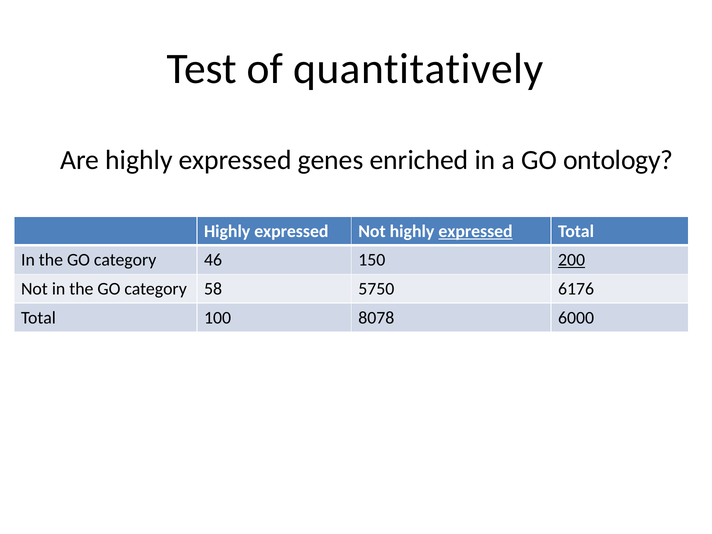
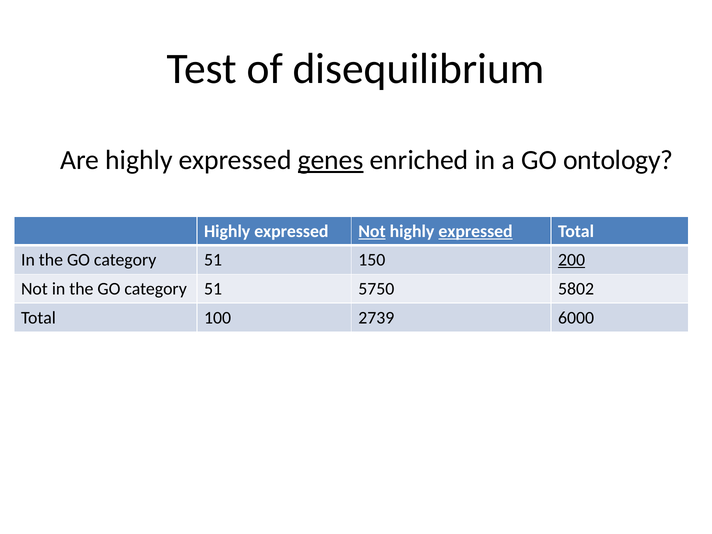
quantitatively: quantitatively -> disequilibrium
genes underline: none -> present
Not at (372, 231) underline: none -> present
46 at (213, 260): 46 -> 51
58 at (213, 289): 58 -> 51
6176: 6176 -> 5802
8078: 8078 -> 2739
